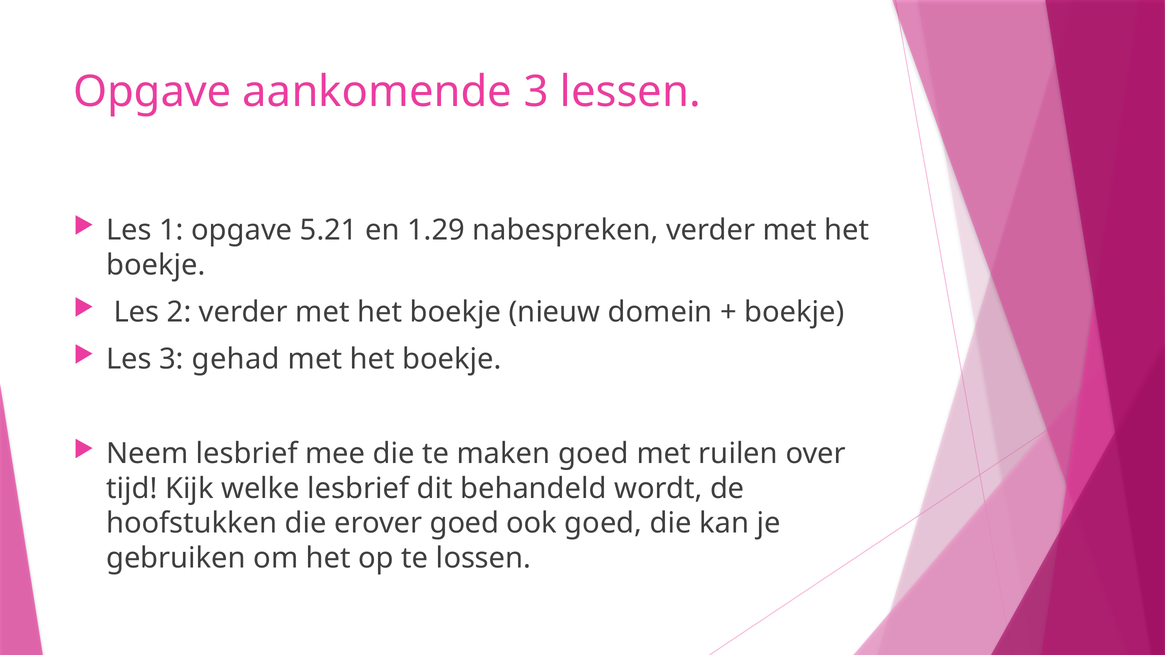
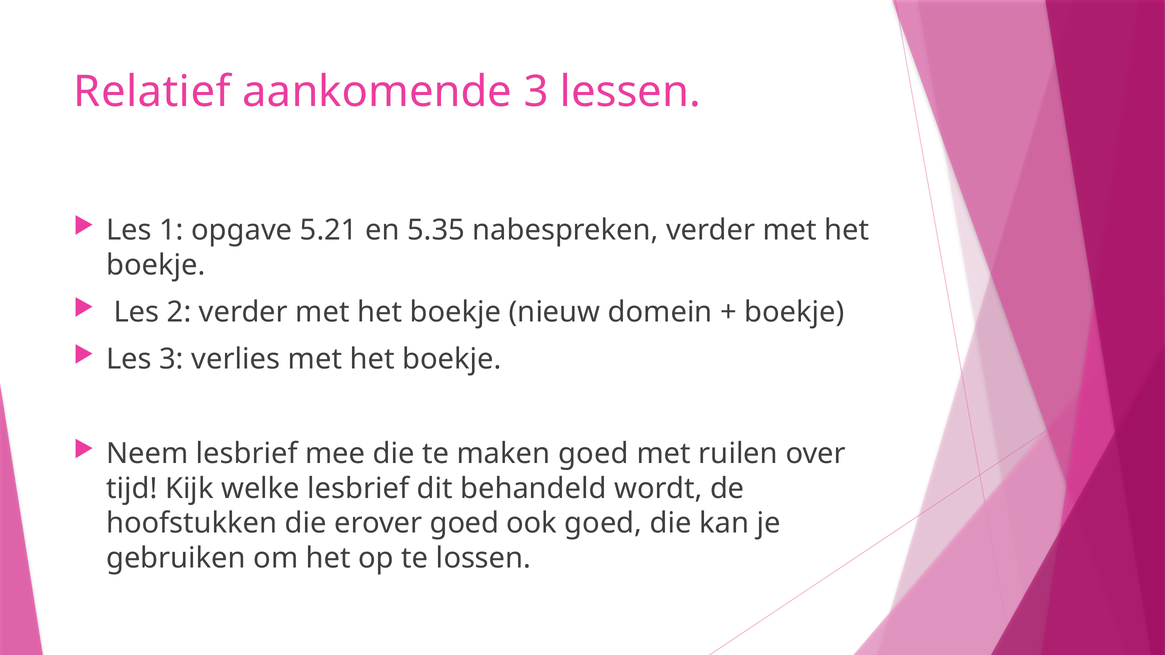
Opgave at (152, 92): Opgave -> Relatief
1.29: 1.29 -> 5.35
gehad: gehad -> verlies
